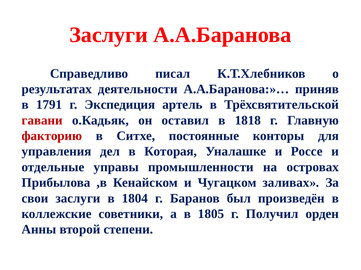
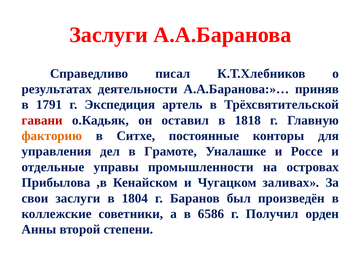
факторию colour: red -> orange
Которая: Которая -> Грамоте
1805: 1805 -> 6586
